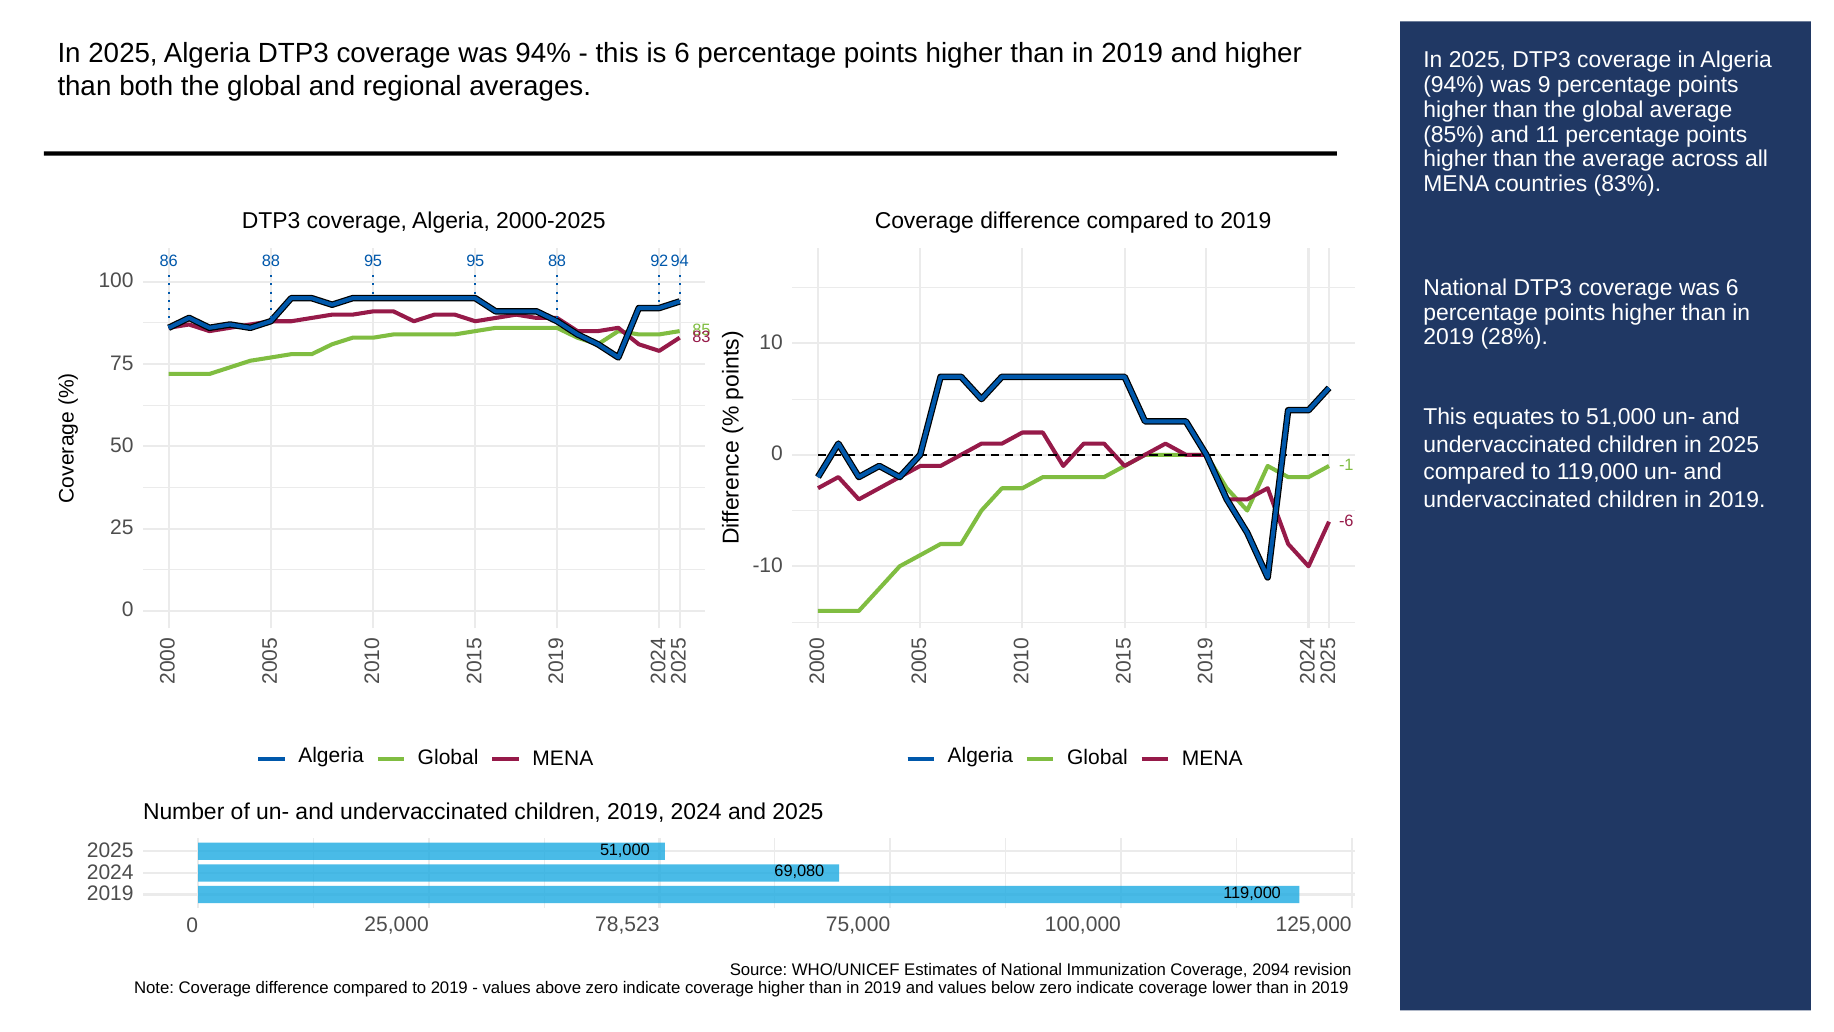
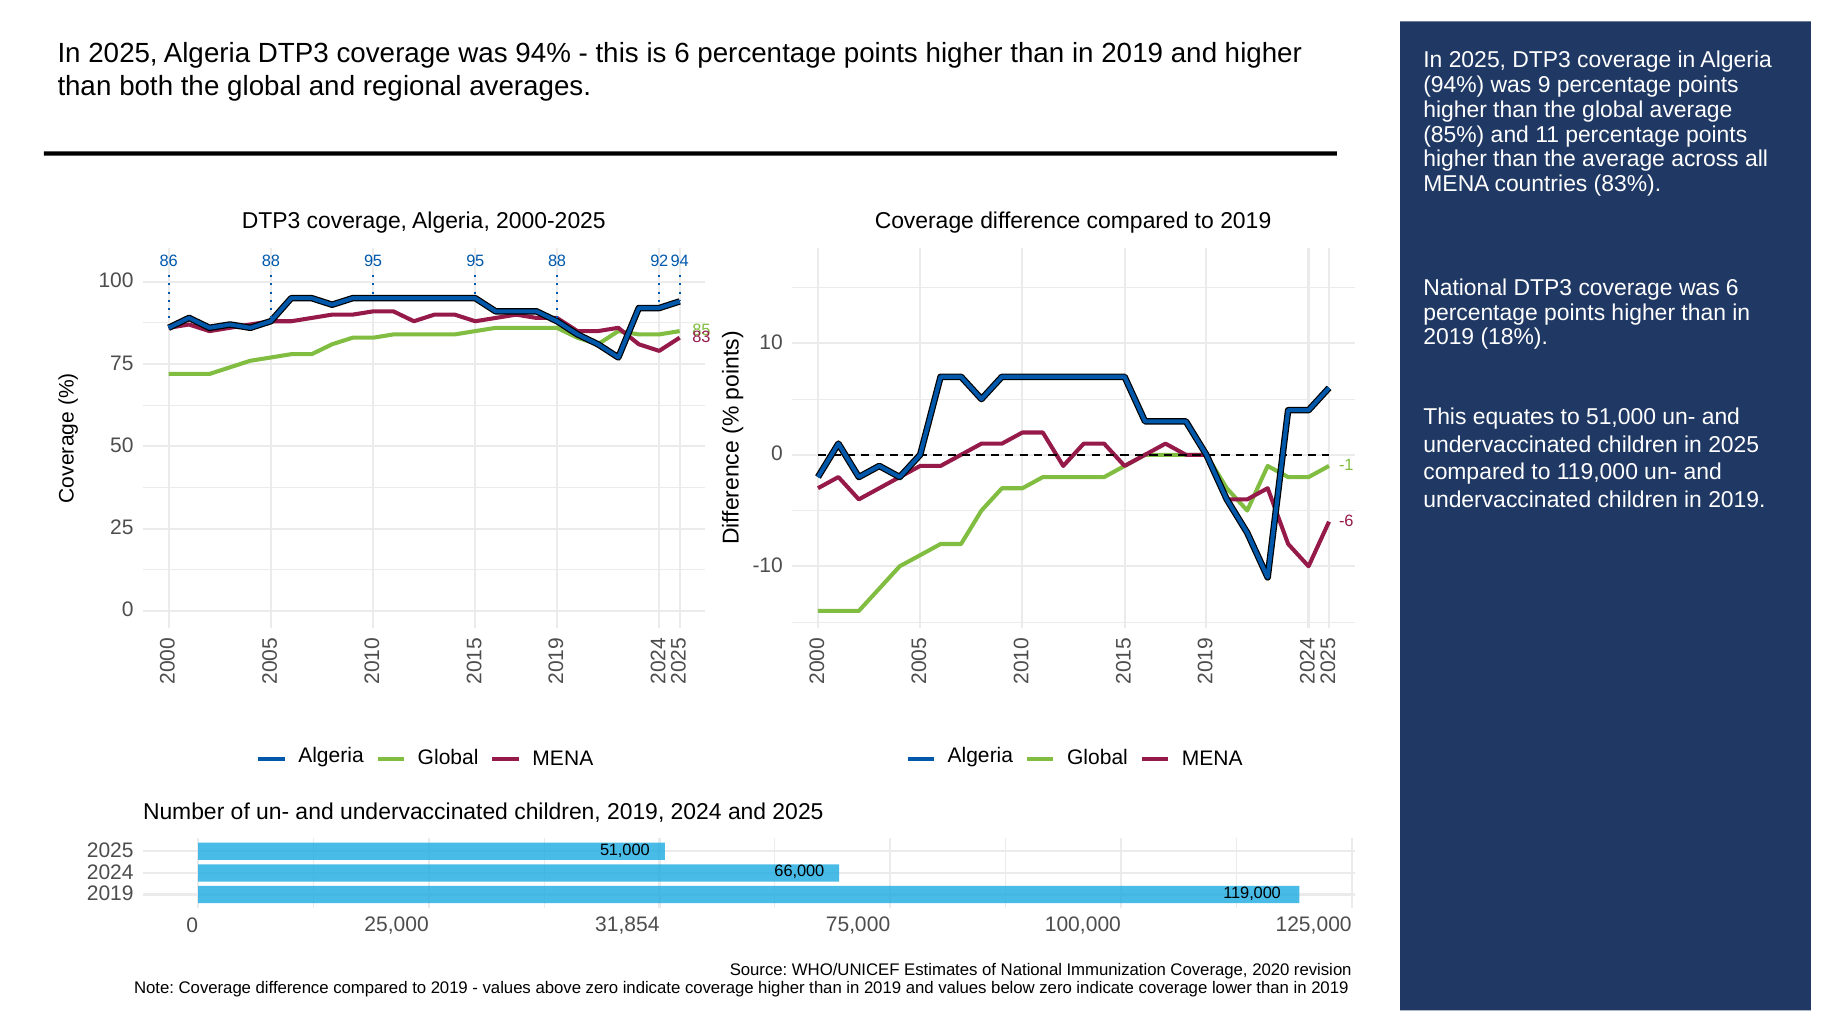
28%: 28% -> 18%
69,080: 69,080 -> 66,000
78,523: 78,523 -> 31,854
2094: 2094 -> 2020
